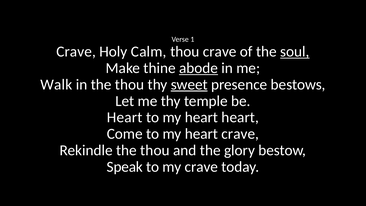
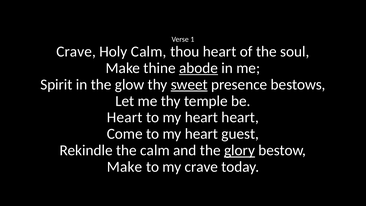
thou crave: crave -> heart
soul underline: present -> none
Walk: Walk -> Spirit
in the thou: thou -> glow
heart crave: crave -> guest
Rekindle the thou: thou -> calm
glory underline: none -> present
Speak at (125, 167): Speak -> Make
